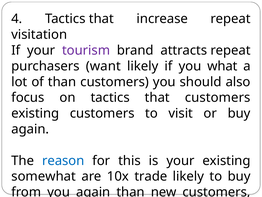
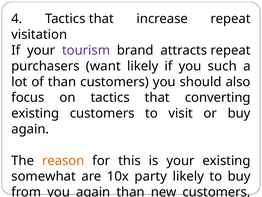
what: what -> such
that customers: customers -> converting
reason colour: blue -> orange
trade: trade -> party
